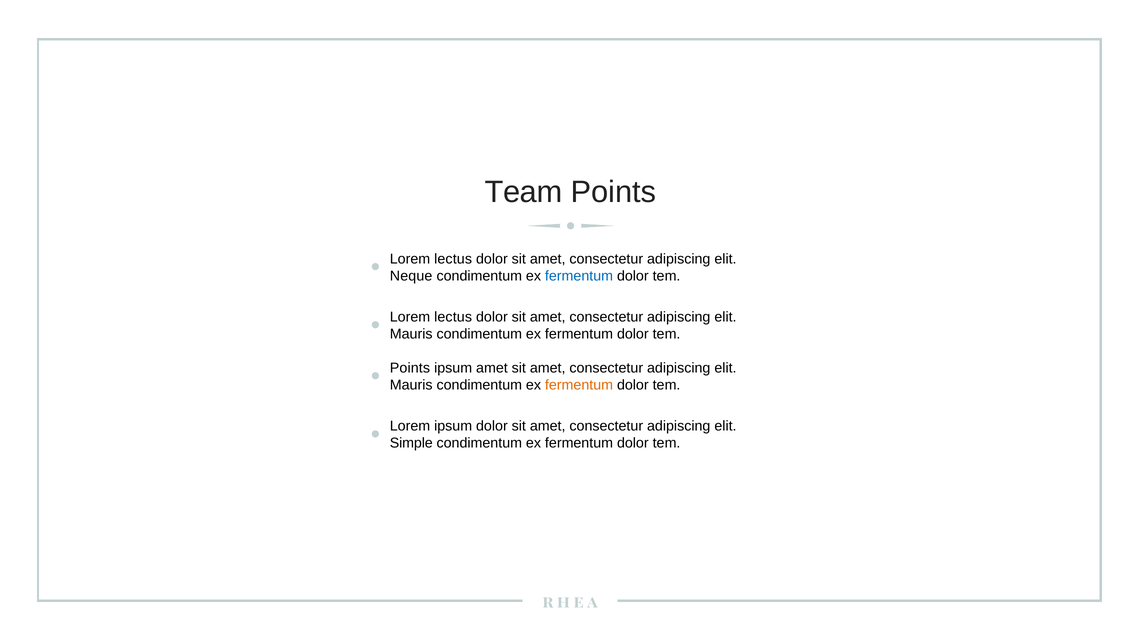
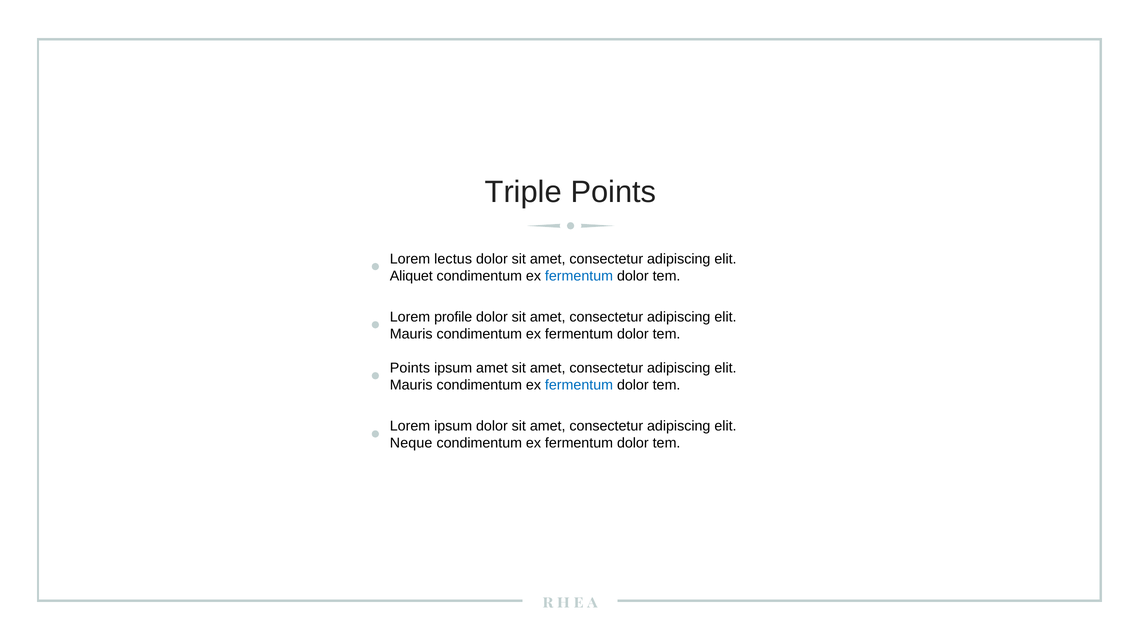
Team: Team -> Triple
Neque: Neque -> Aliquet
lectus at (453, 317): lectus -> profile
fermentum at (579, 385) colour: orange -> blue
Simple: Simple -> Neque
